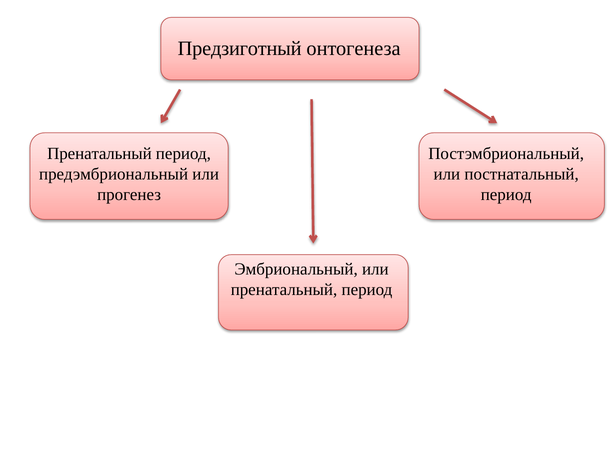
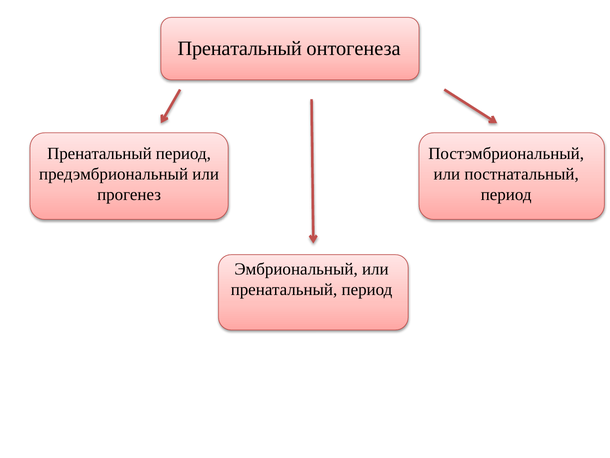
Предзиготный at (240, 48): Предзиготный -> Пренатальный
